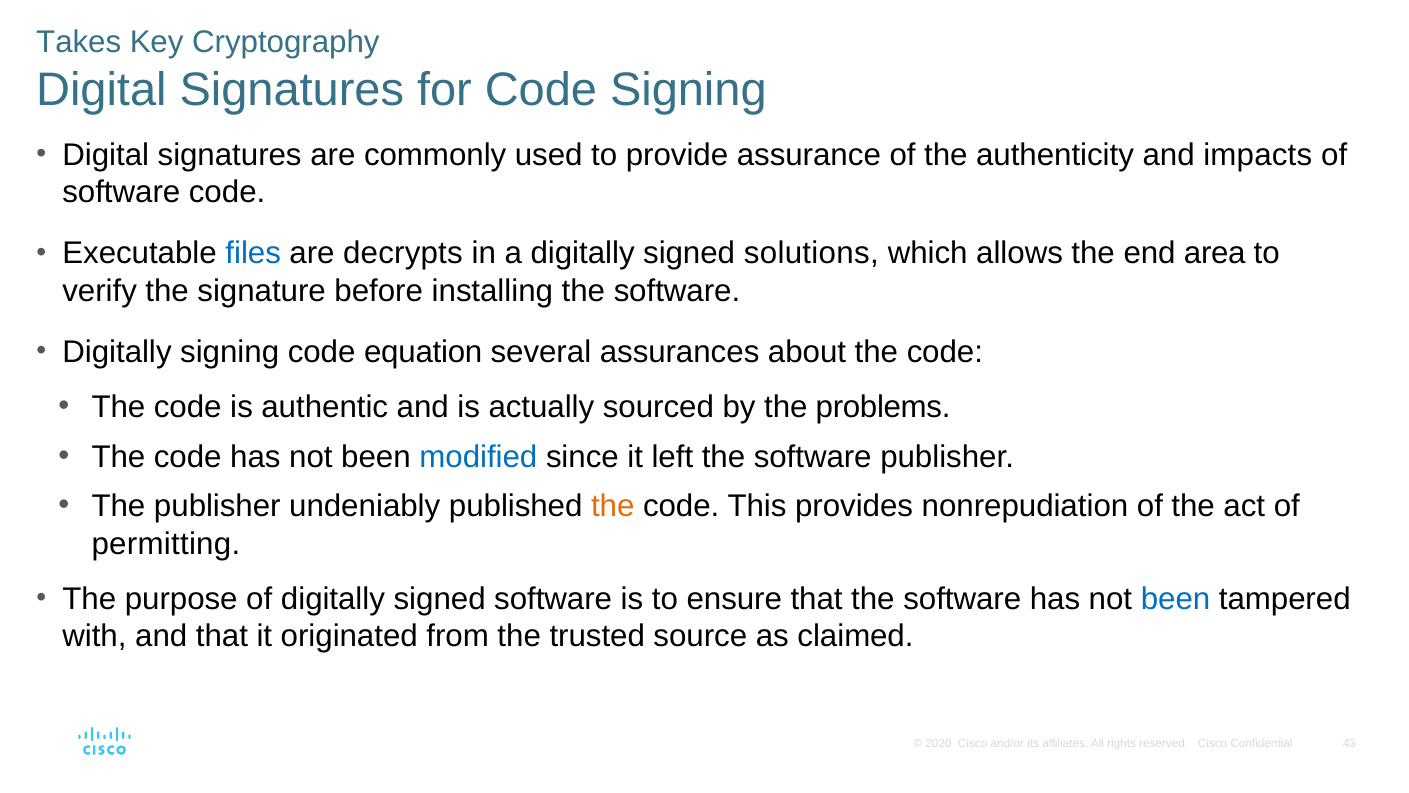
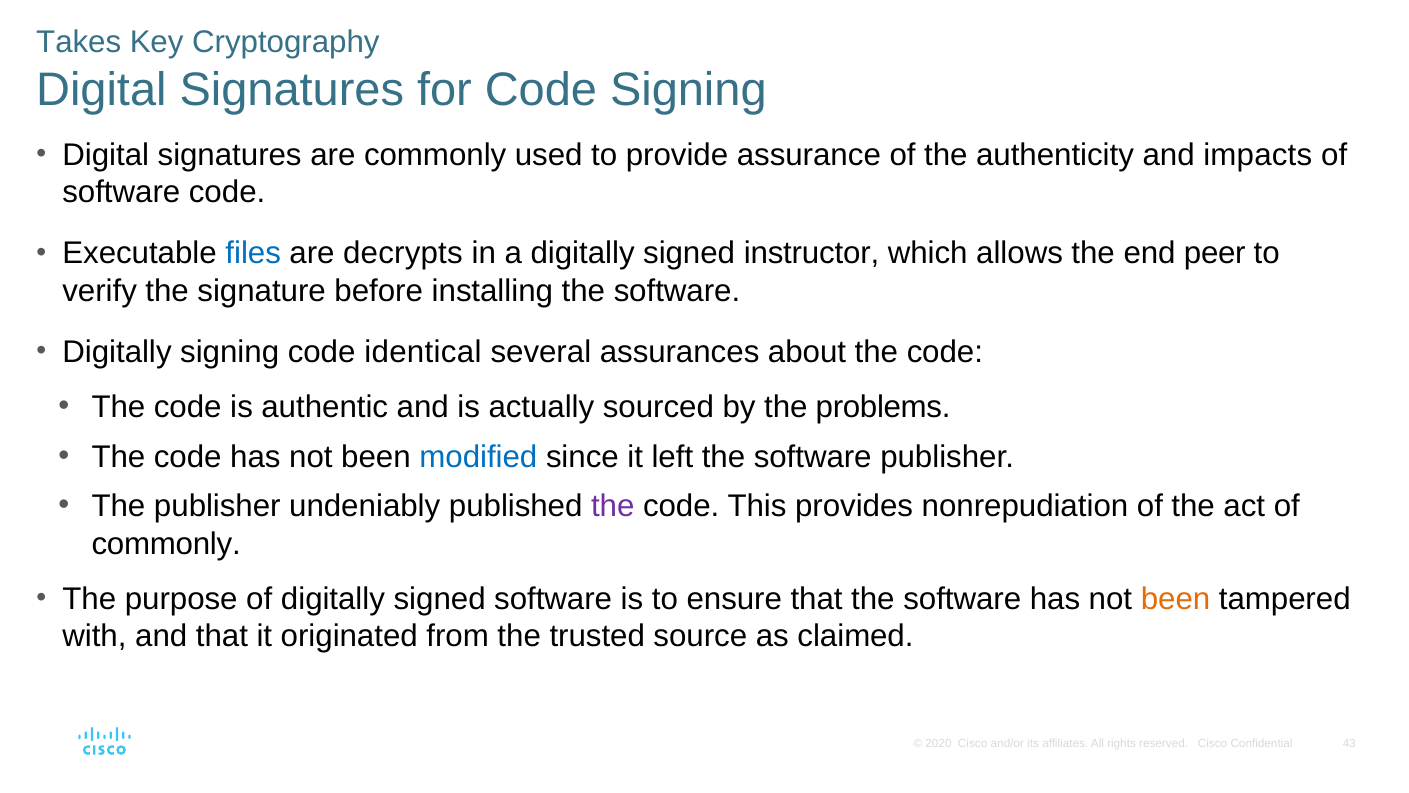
solutions: solutions -> instructor
area: area -> peer
equation: equation -> identical
the at (613, 506) colour: orange -> purple
permitting at (166, 543): permitting -> commonly
been at (1176, 599) colour: blue -> orange
